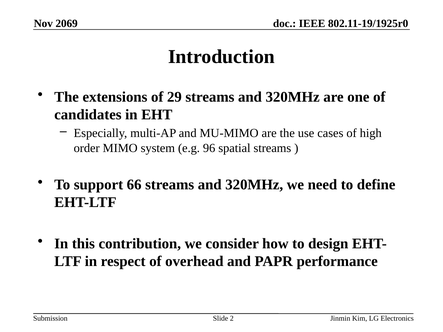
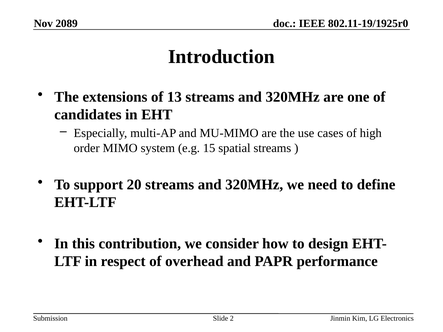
2069: 2069 -> 2089
29: 29 -> 13
96: 96 -> 15
66: 66 -> 20
